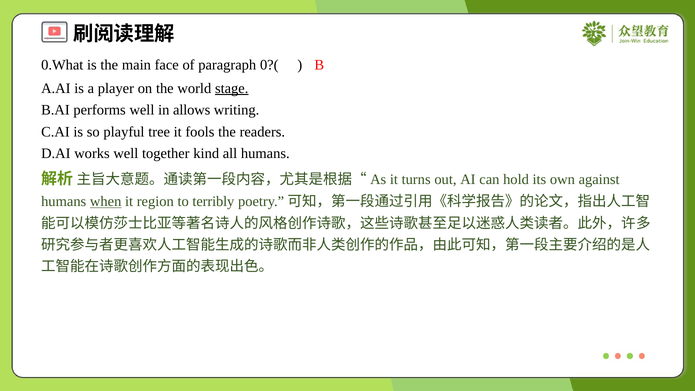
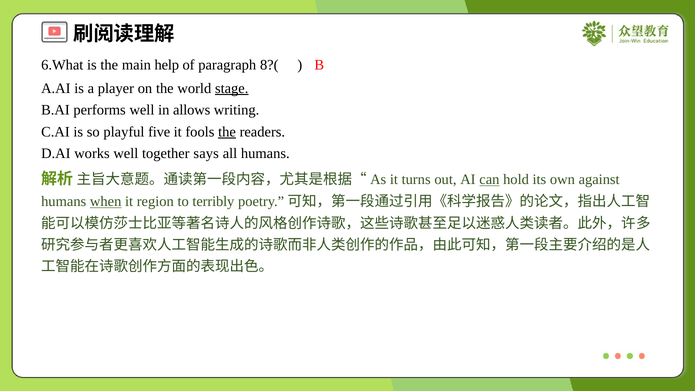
0.What: 0.What -> 6.What
face: face -> help
0?(: 0?( -> 8?(
tree: tree -> five
the at (227, 132) underline: none -> present
kind: kind -> says
can underline: none -> present
